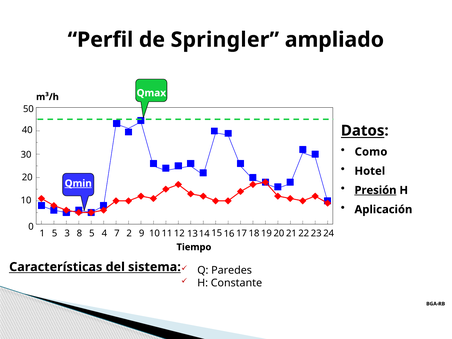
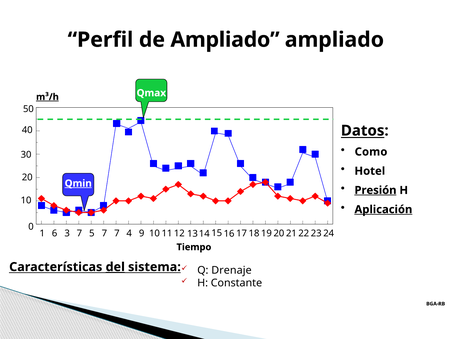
de Springler: Springler -> Ampliado
m³/h underline: none -> present
Aplicación underline: none -> present
1 5: 5 -> 6
3 8: 8 -> 7
5 4: 4 -> 7
2: 2 -> 4
del underline: none -> present
Paredes: Paredes -> Drenaje
